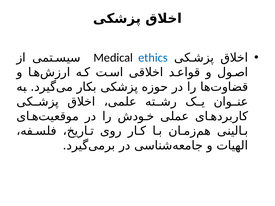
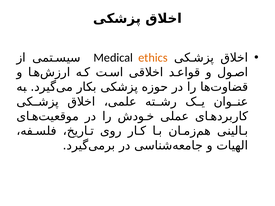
ethics colour: blue -> orange
